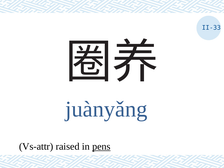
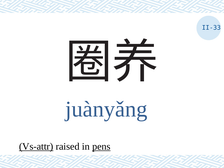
Vs-attr underline: none -> present
